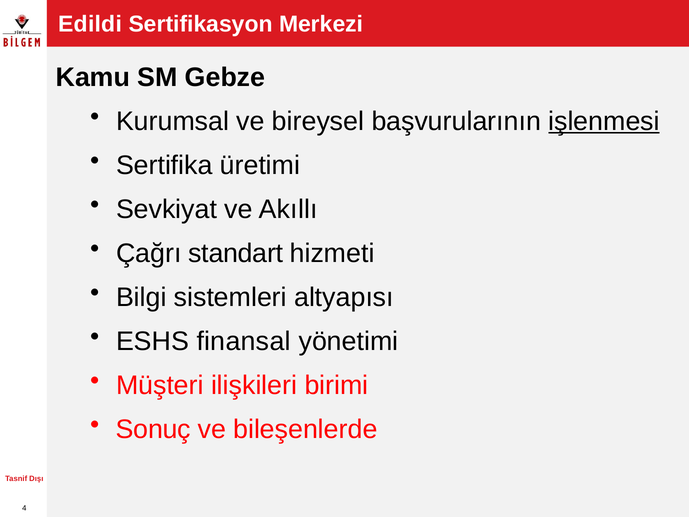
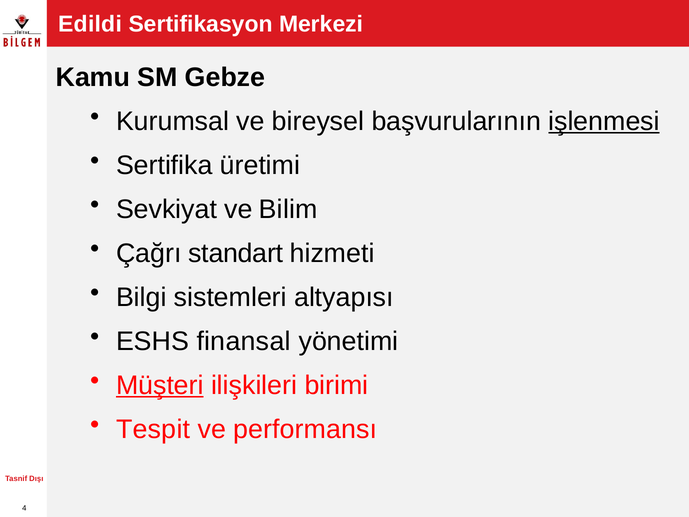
Akıllı: Akıllı -> Bilim
Müşteri underline: none -> present
Sonuç: Sonuç -> Tespit
bileşenlerde: bileşenlerde -> performansı
